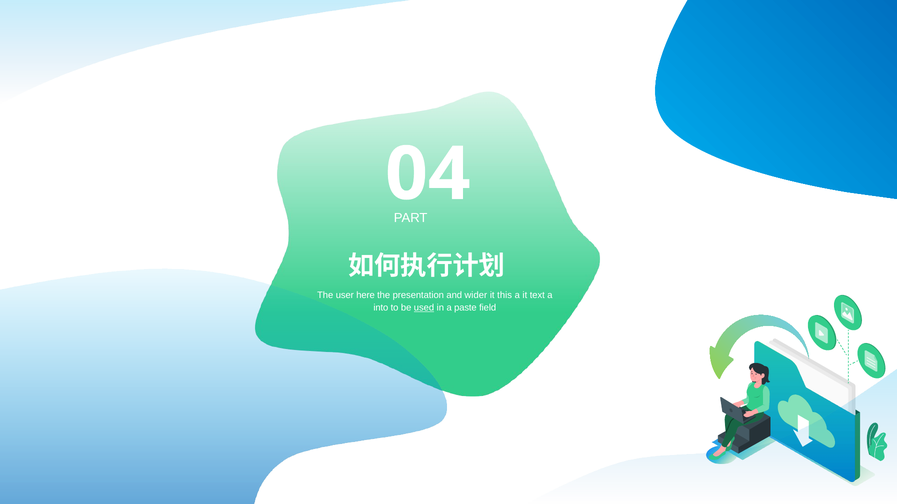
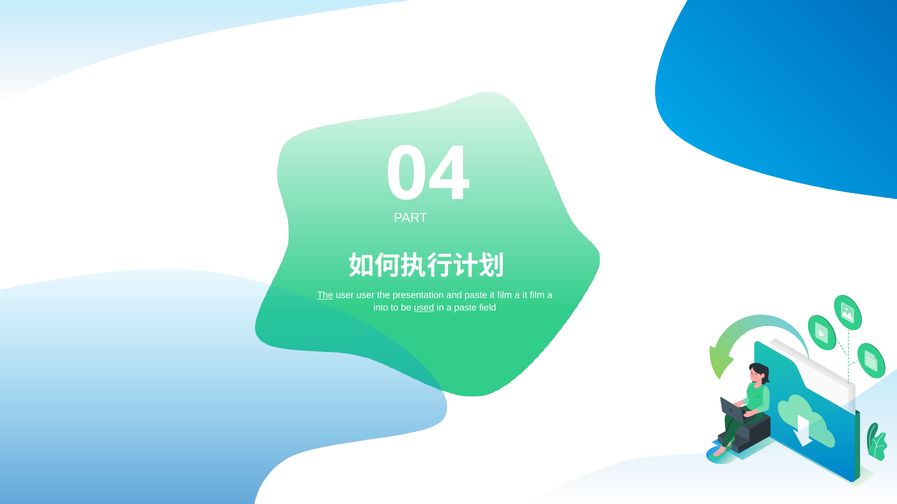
The at (325, 295) underline: none -> present
user here: here -> user
and wider: wider -> paste
this at (505, 295): this -> film
a it text: text -> film
